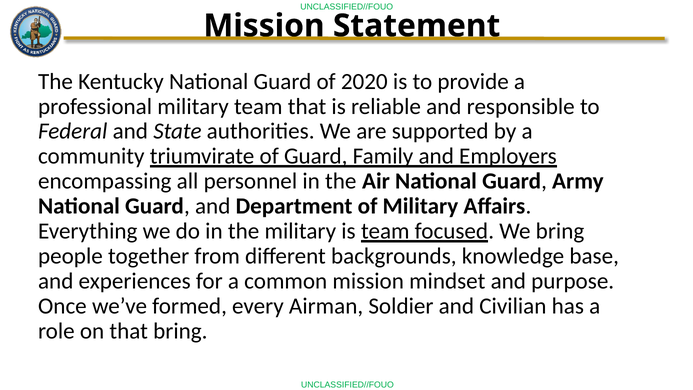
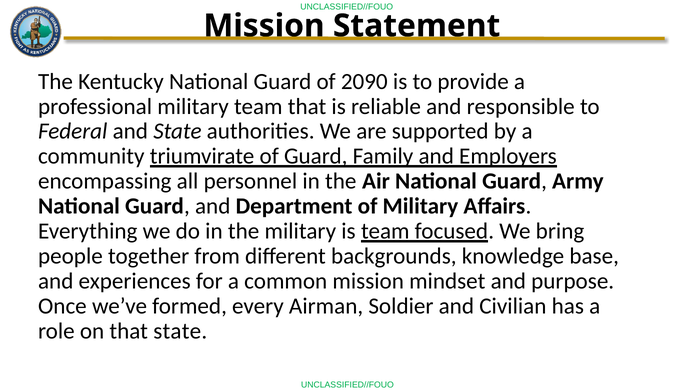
2020: 2020 -> 2090
that bring: bring -> state
